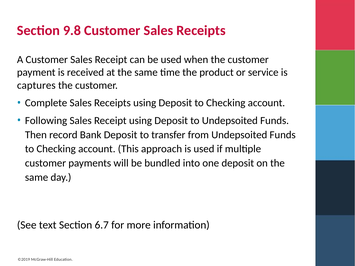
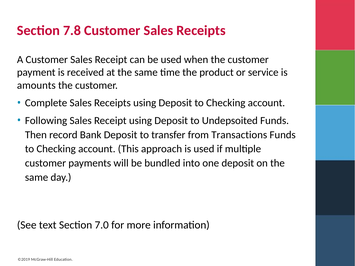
9.8: 9.8 -> 7.8
captures: captures -> amounts
from Undepsoited: Undepsoited -> Transactions
6.7: 6.7 -> 7.0
